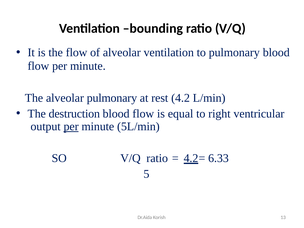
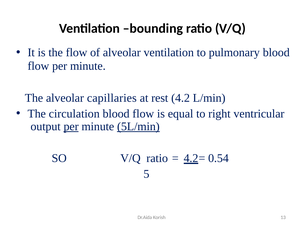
alveolar pulmonary: pulmonary -> capillaries
destruction: destruction -> circulation
5L/min underline: none -> present
6.33: 6.33 -> 0.54
